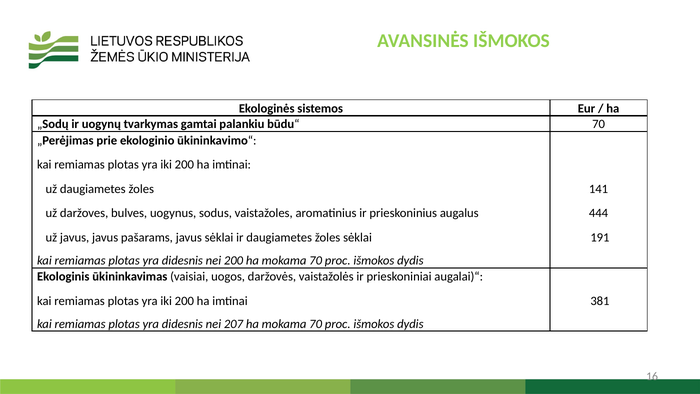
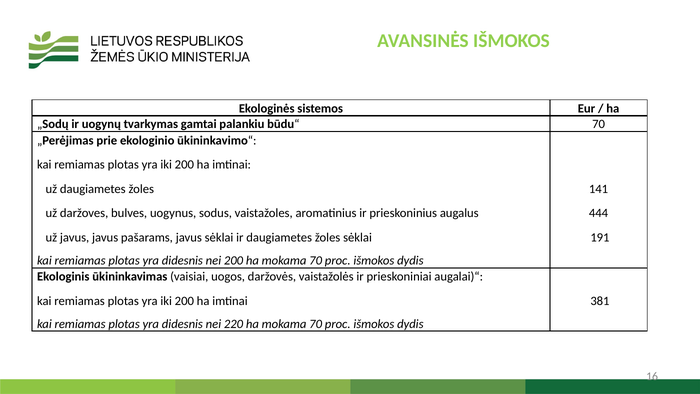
207: 207 -> 220
